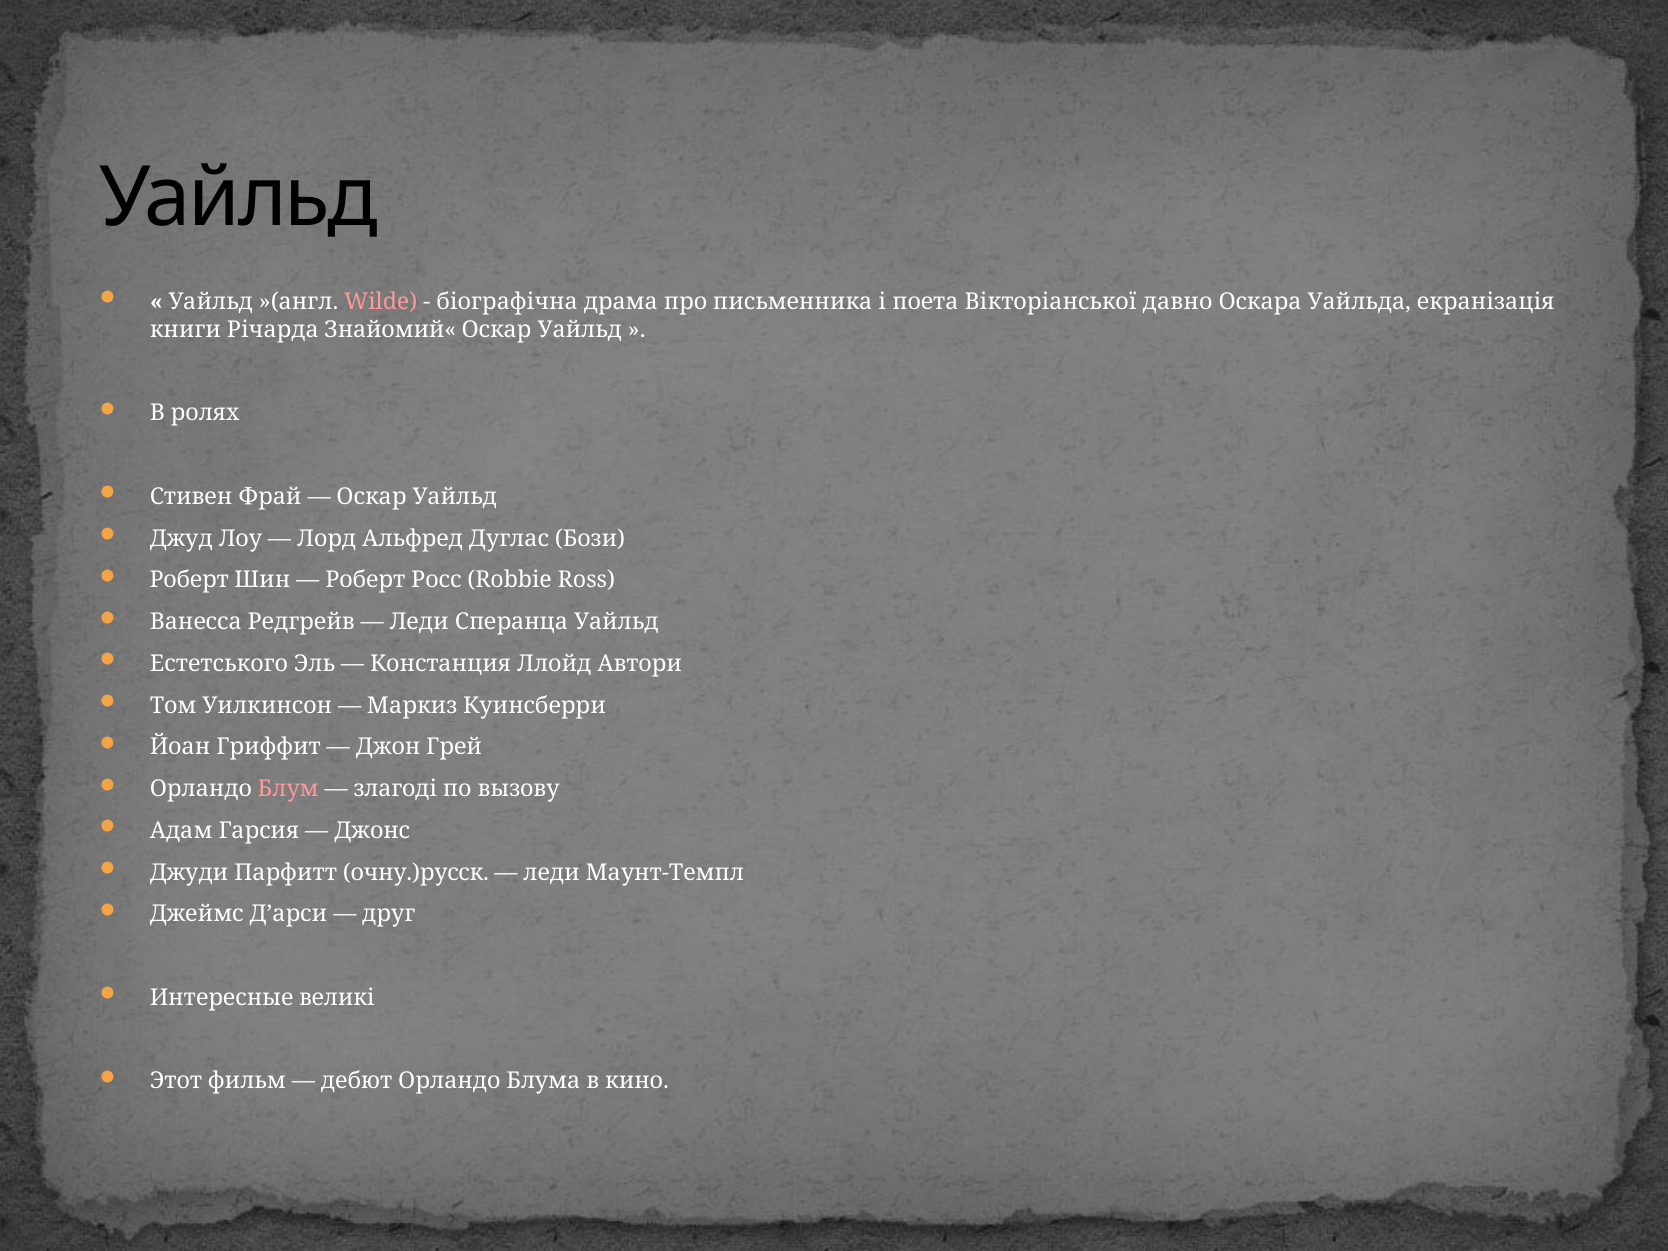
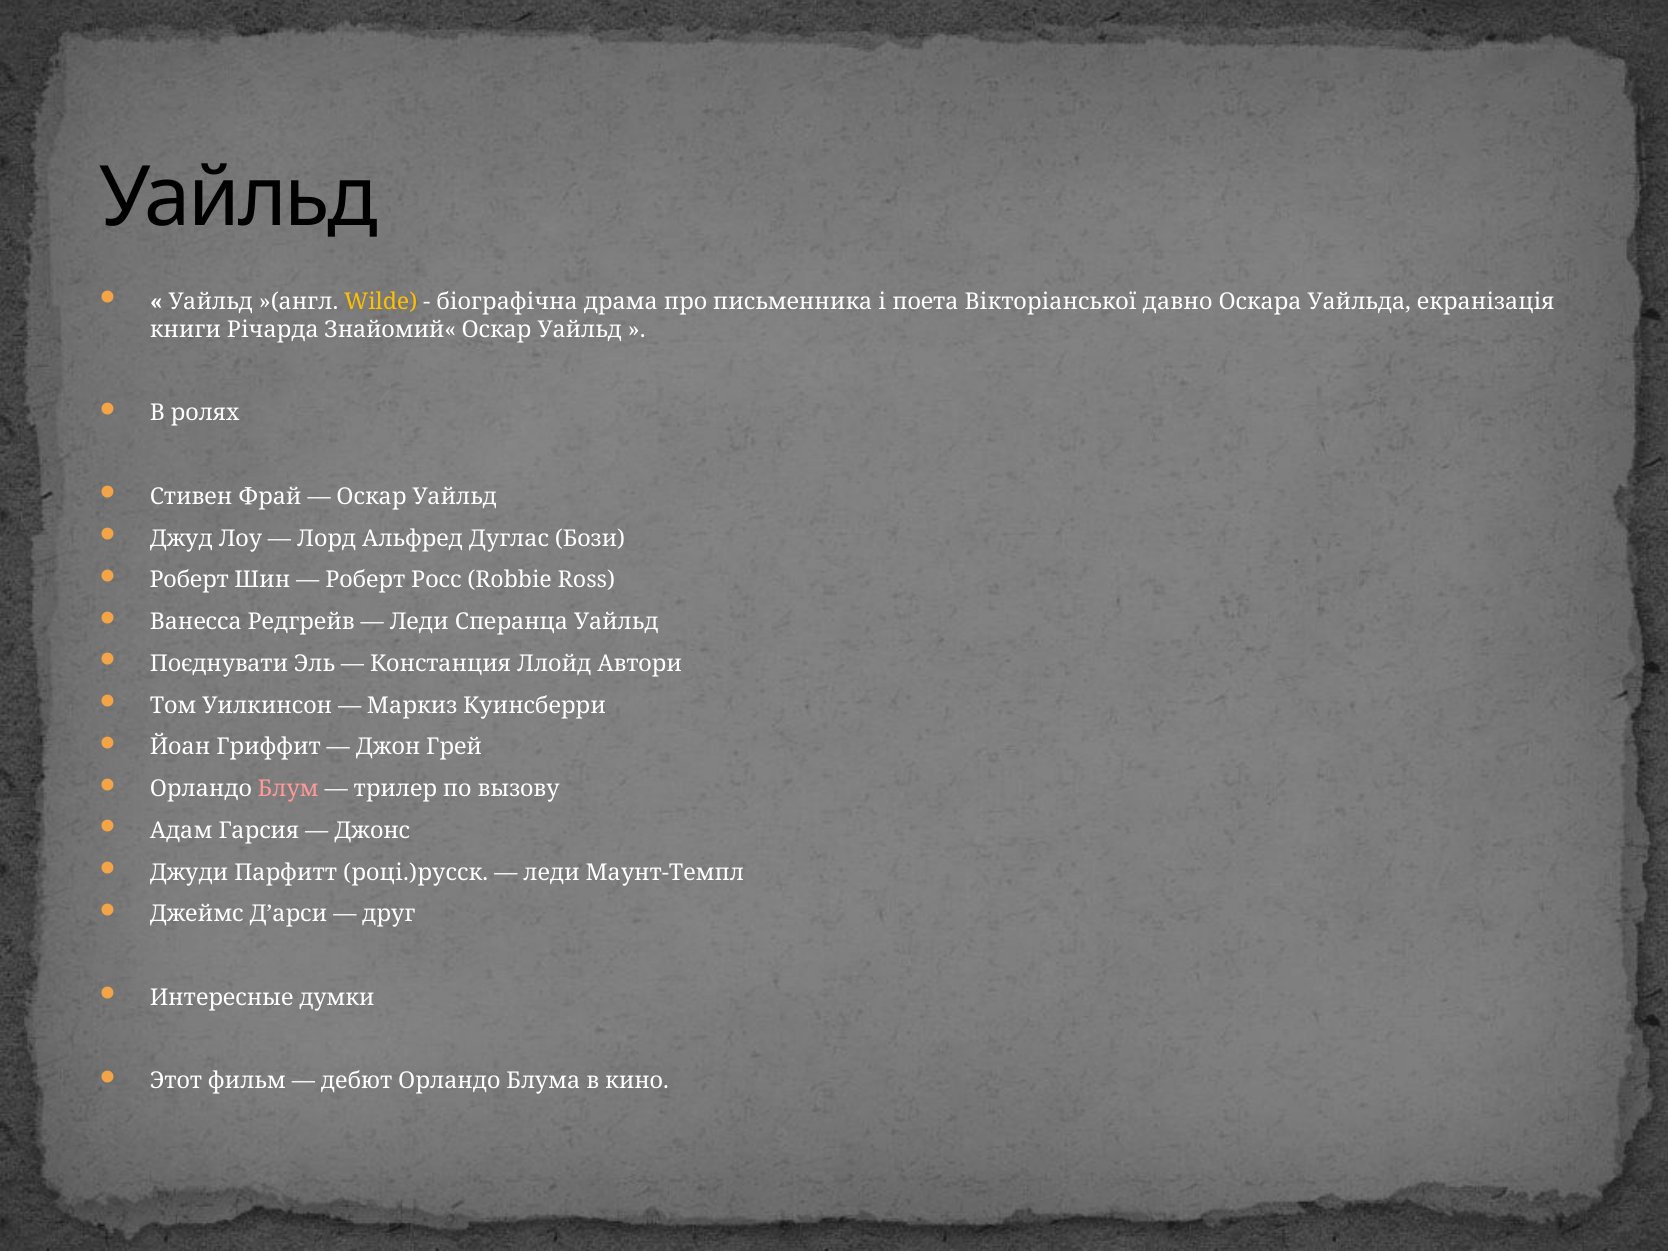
Wilde colour: pink -> yellow
Естетського: Естетського -> Поєднувати
злагоді: злагоді -> трилер
очну.)русск: очну.)русск -> році.)русск
великі: великі -> думки
